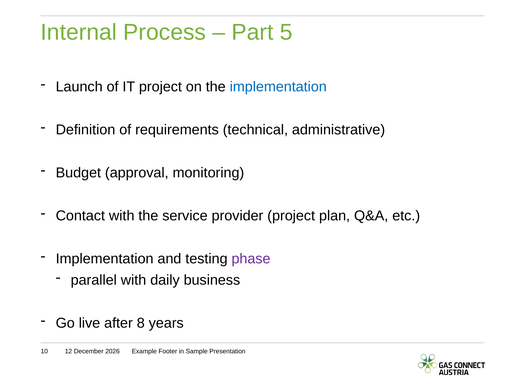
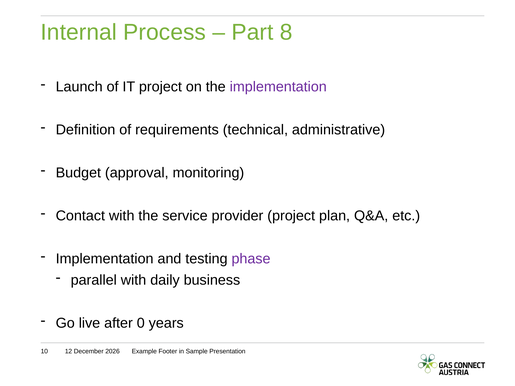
5: 5 -> 8
implementation at (278, 87) colour: blue -> purple
8: 8 -> 0
